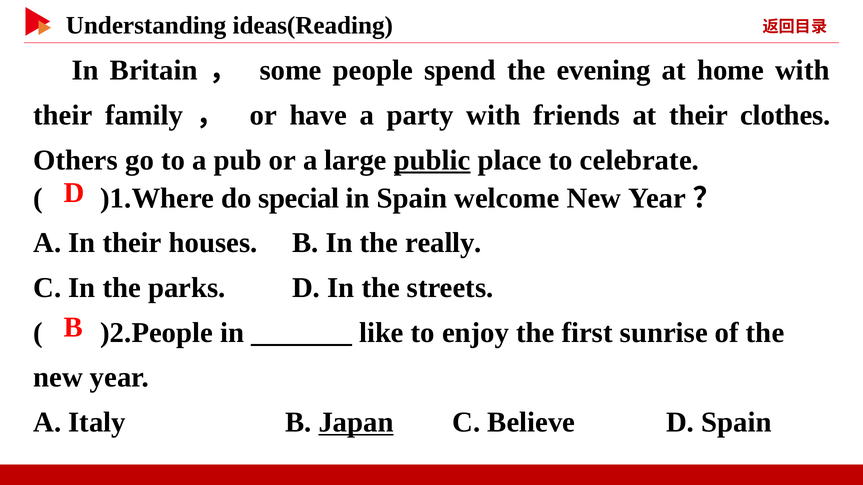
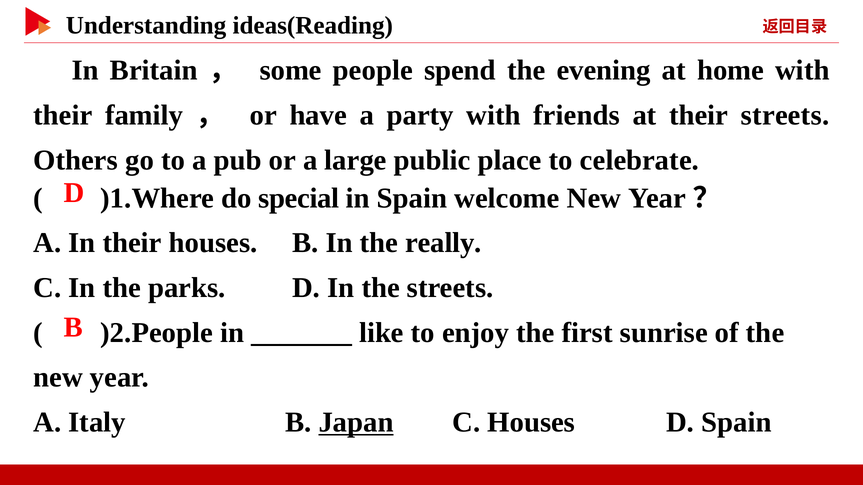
their clothes: clothes -> streets
public underline: present -> none
C Believe: Believe -> Houses
